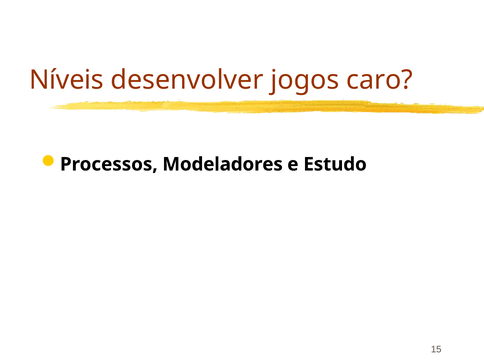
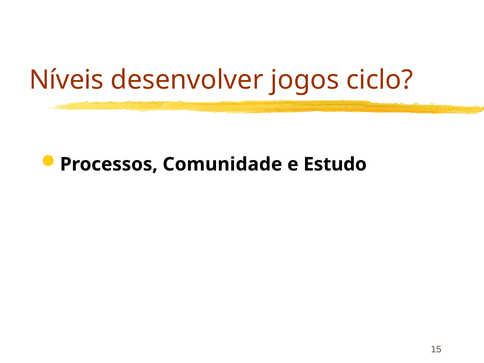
caro: caro -> ciclo
Modeladores: Modeladores -> Comunidade
